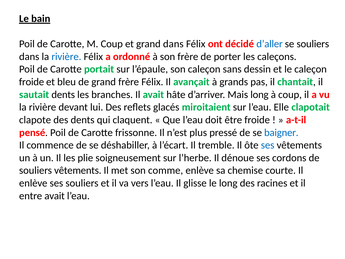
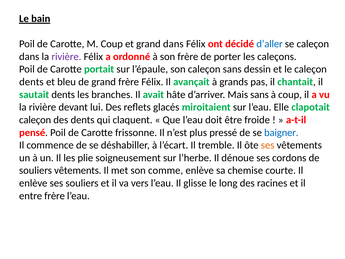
se souliers: souliers -> caleçon
rivière at (66, 57) colour: blue -> purple
froide at (32, 82): froide -> dents
Mais long: long -> sans
clapote at (35, 120): clapote -> caleçon
ses at (268, 145) colour: blue -> orange
entre avait: avait -> frère
